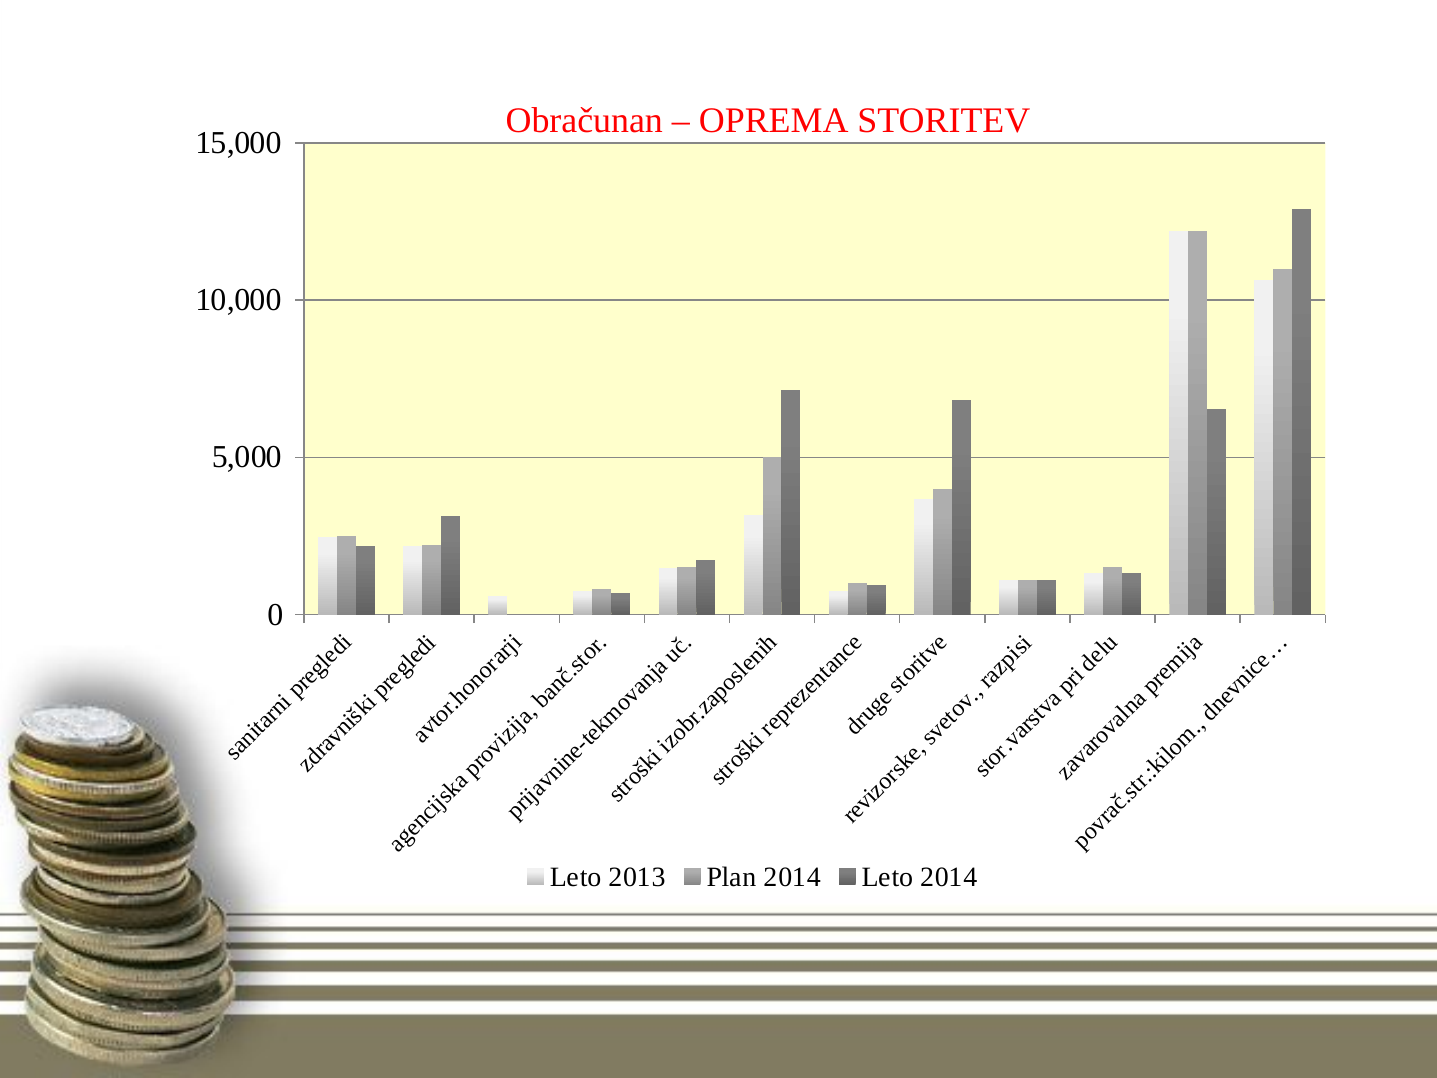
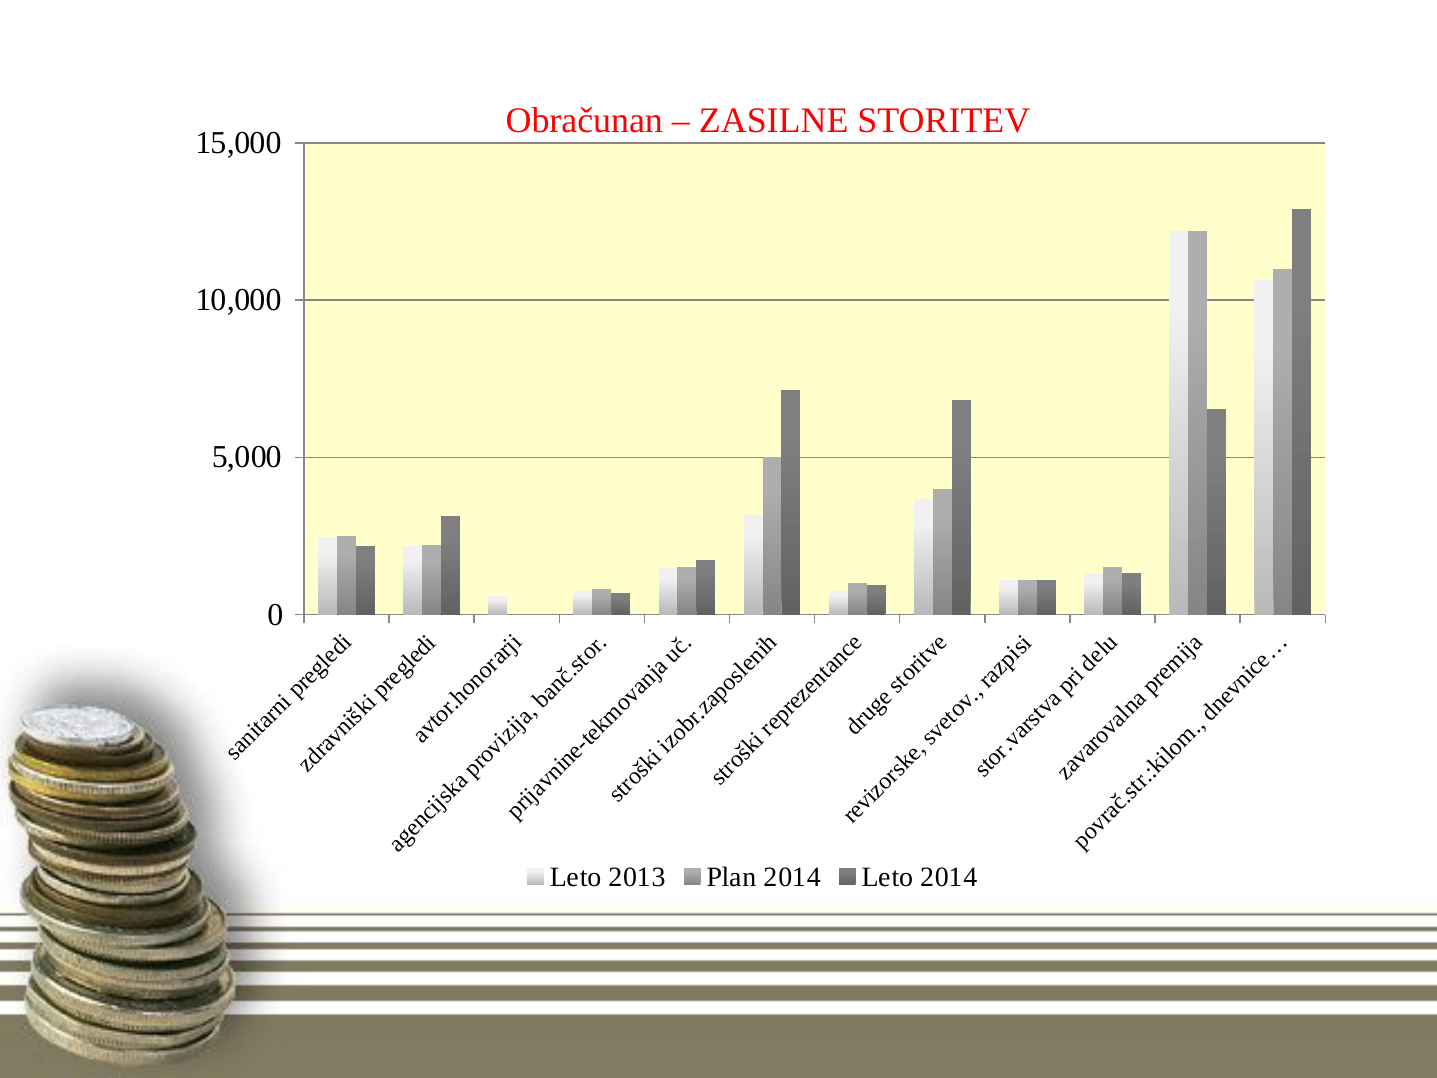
OPREMA: OPREMA -> ZASILNE
